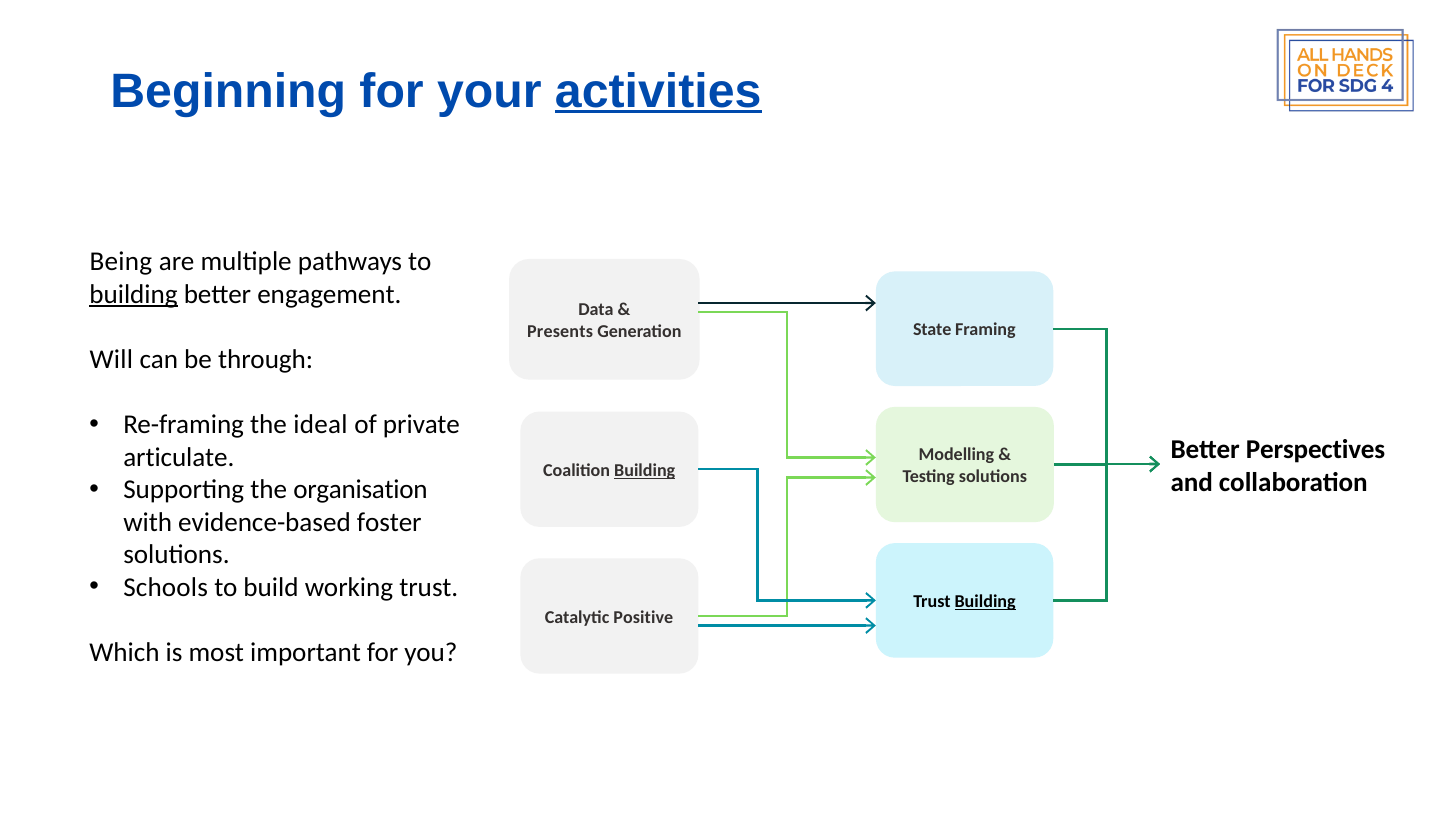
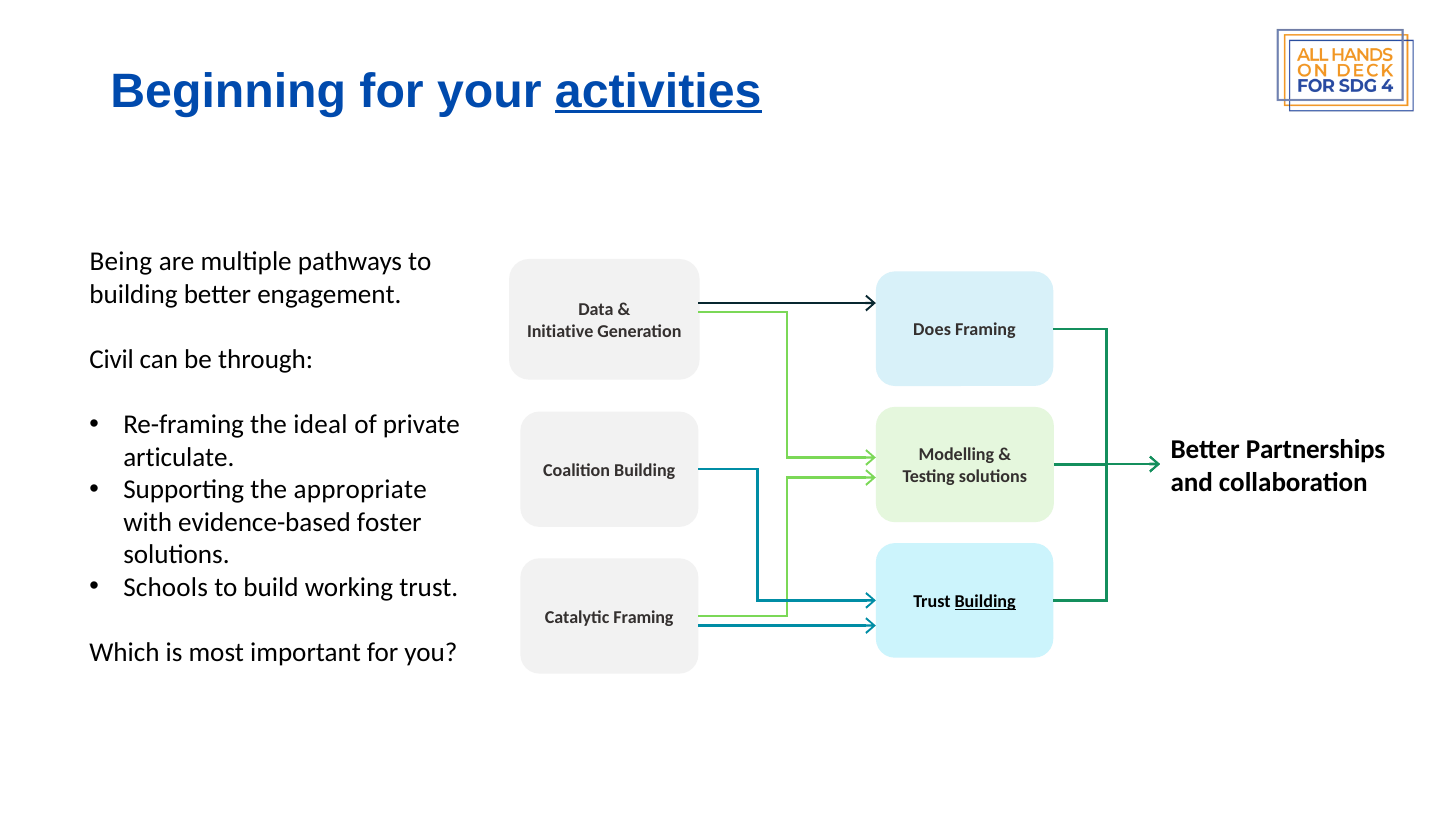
building at (133, 294) underline: present -> none
Presents: Presents -> Initiative
State: State -> Does
Will: Will -> Civil
Perspectives: Perspectives -> Partnerships
Building at (645, 470) underline: present -> none
organisation: organisation -> appropriate
Catalytic Positive: Positive -> Framing
